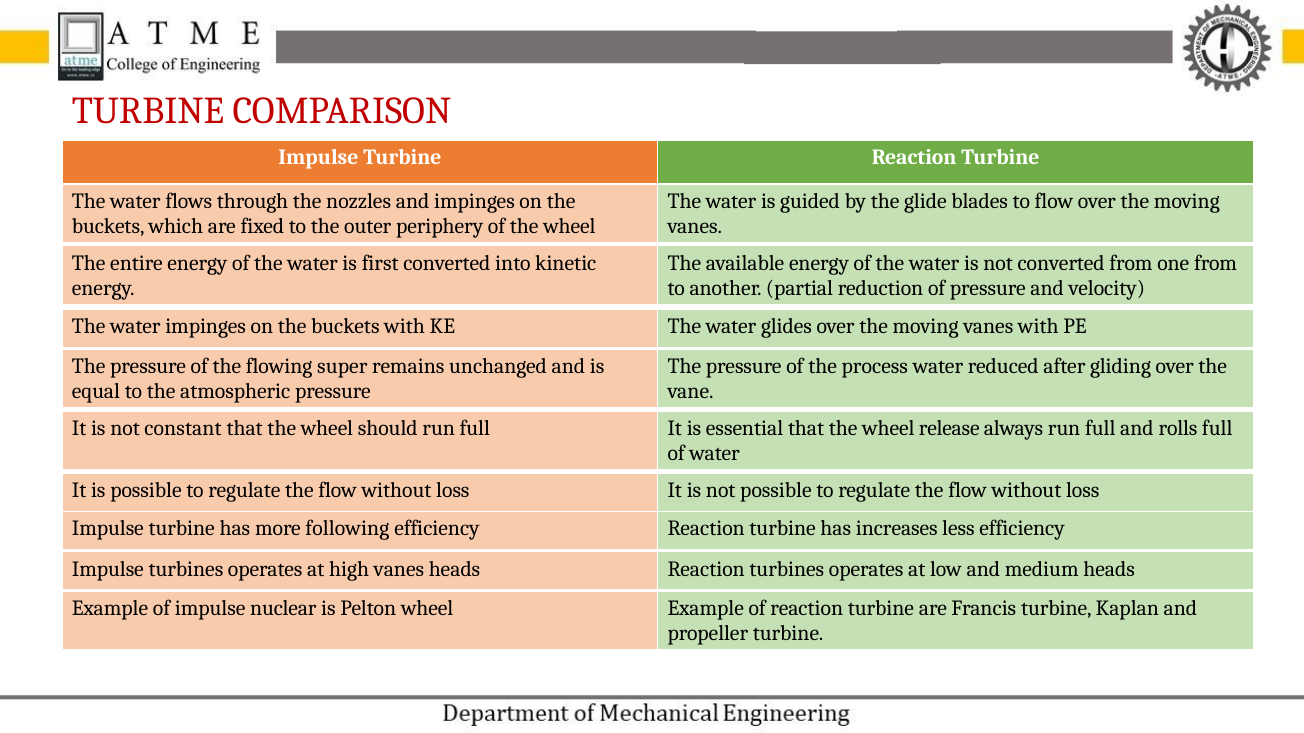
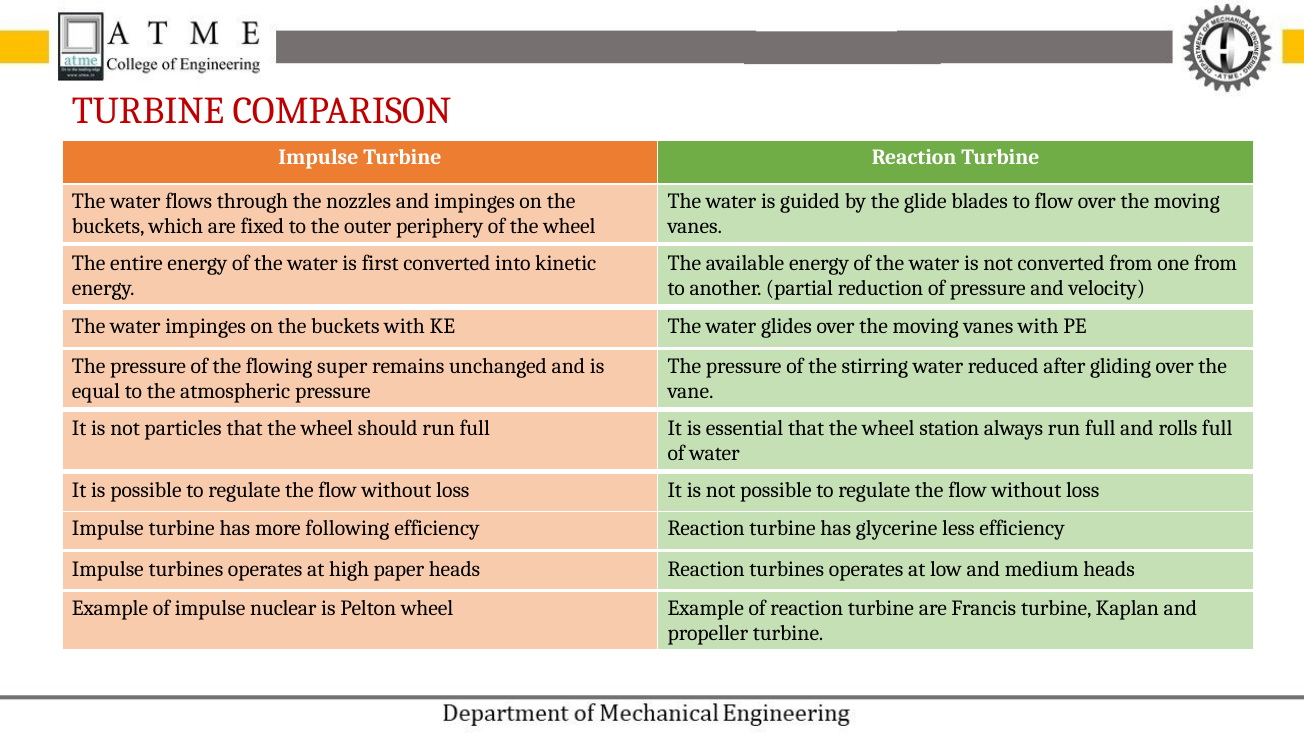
process: process -> stirring
constant: constant -> particles
release: release -> station
increases: increases -> glycerine
high vanes: vanes -> paper
